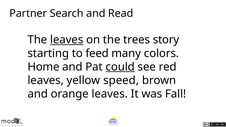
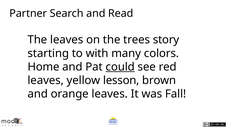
leaves at (67, 40) underline: present -> none
feed: feed -> with
speed: speed -> lesson
